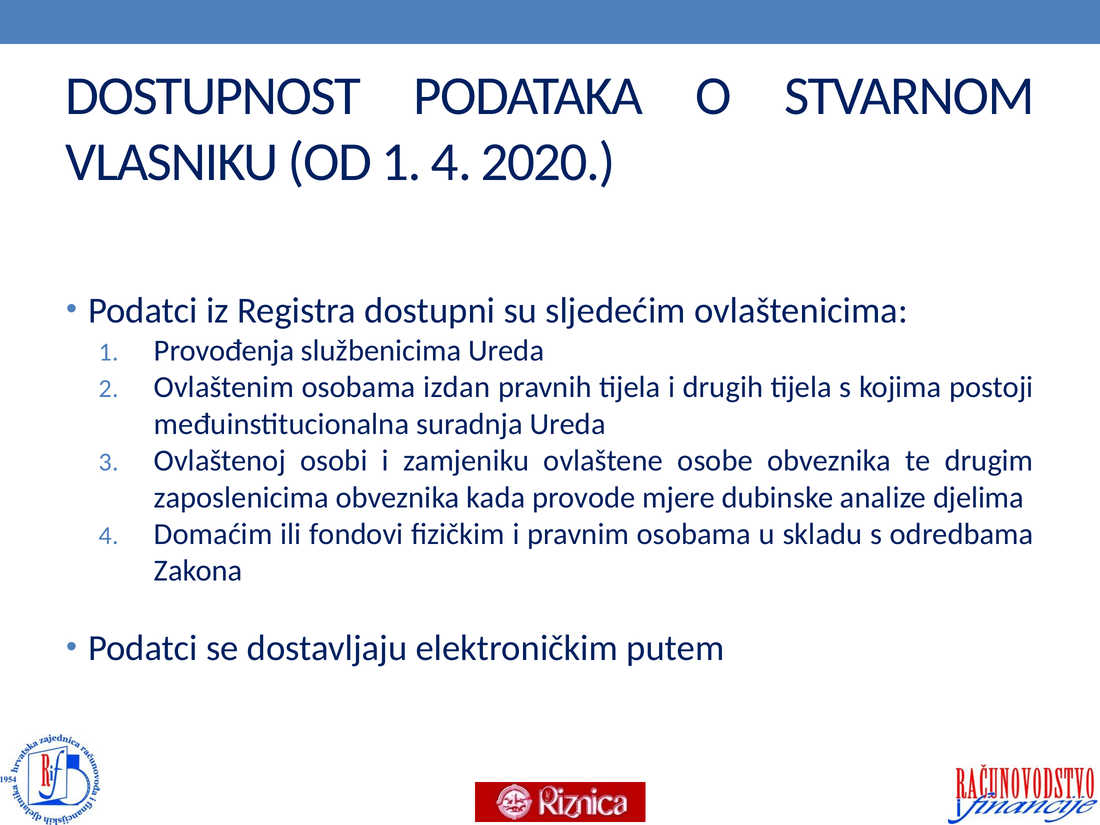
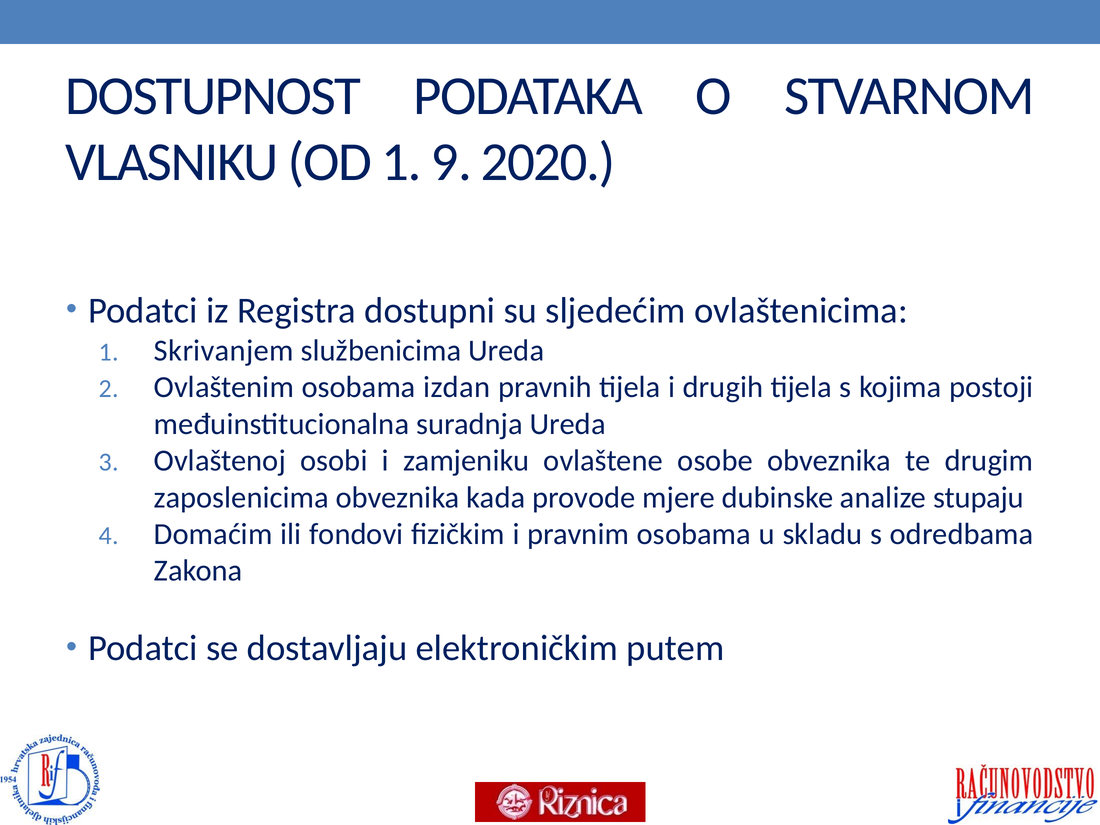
1 4: 4 -> 9
Provođenja: Provođenja -> Skrivanjem
djelima: djelima -> stupaju
